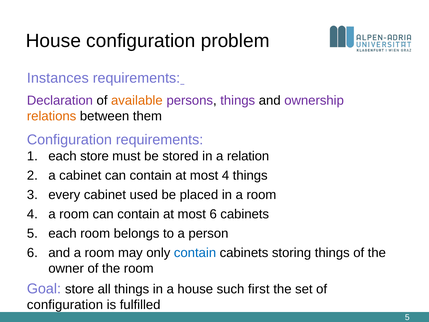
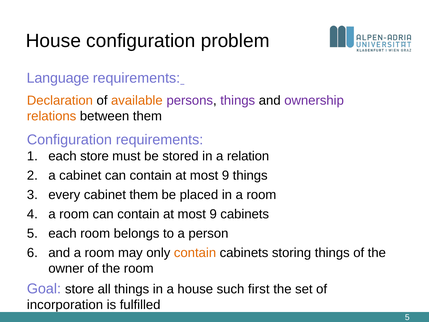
Instances: Instances -> Language
Declaration colour: purple -> orange
4 at (226, 175): 4 -> 9
cabinet used: used -> them
6 at (213, 214): 6 -> 9
contain at (195, 253) colour: blue -> orange
configuration at (65, 305): configuration -> incorporation
